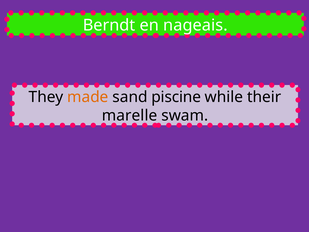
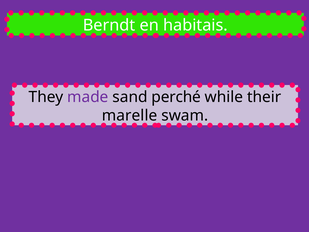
nageais: nageais -> habitais
made colour: orange -> purple
piscine: piscine -> perché
